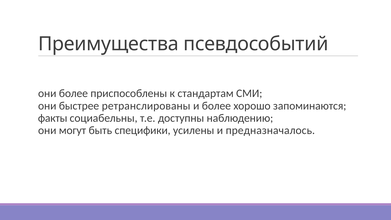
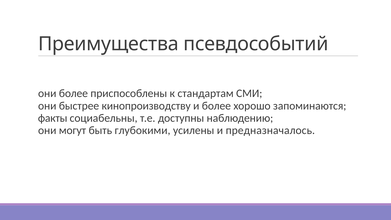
ретранслированы: ретранслированы -> кинопроизводству
специфики: специфики -> глубокими
